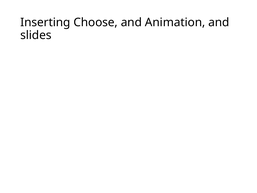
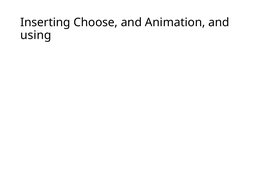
slides: slides -> using
